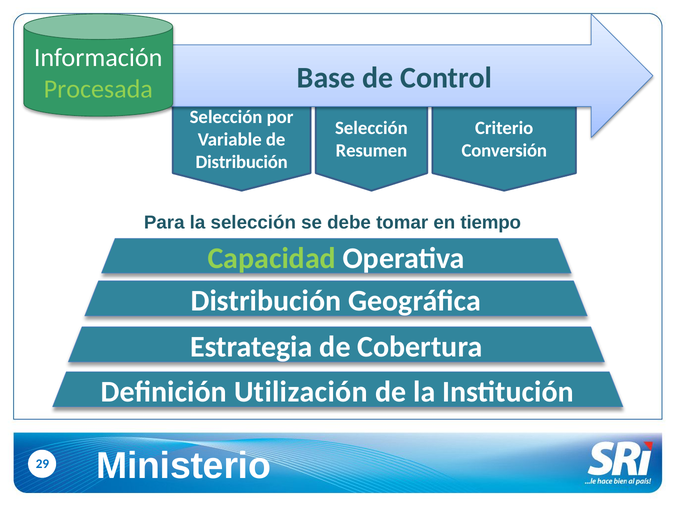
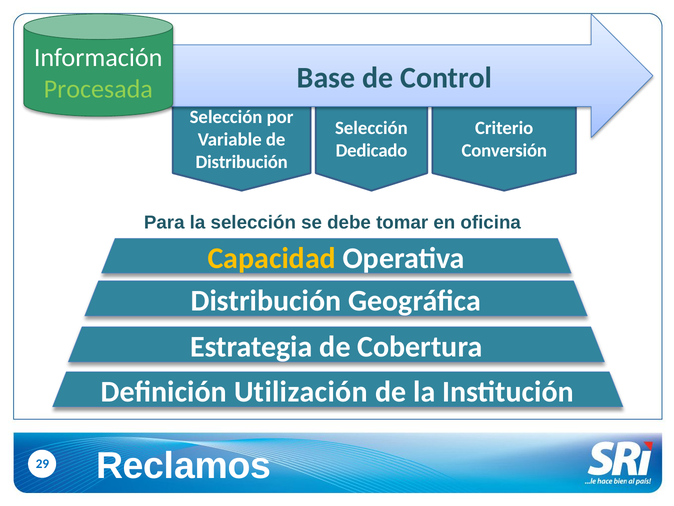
Resumen: Resumen -> Dedicado
tiempo: tiempo -> oficina
Capacidad colour: light green -> yellow
Ministerio: Ministerio -> Reclamos
